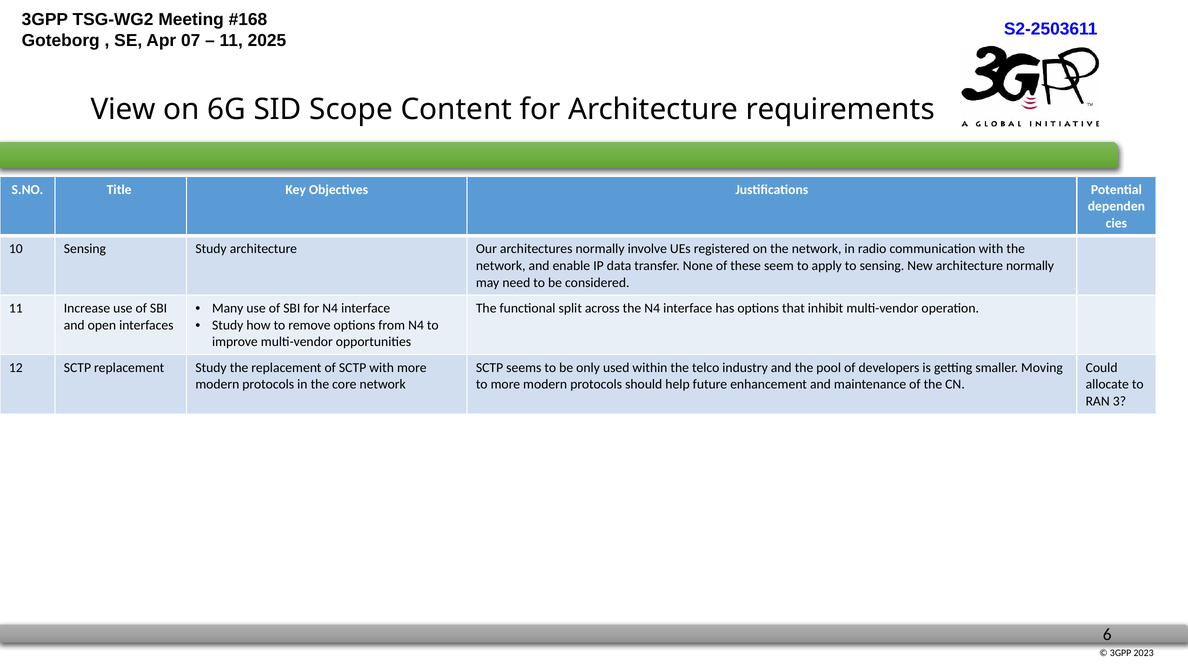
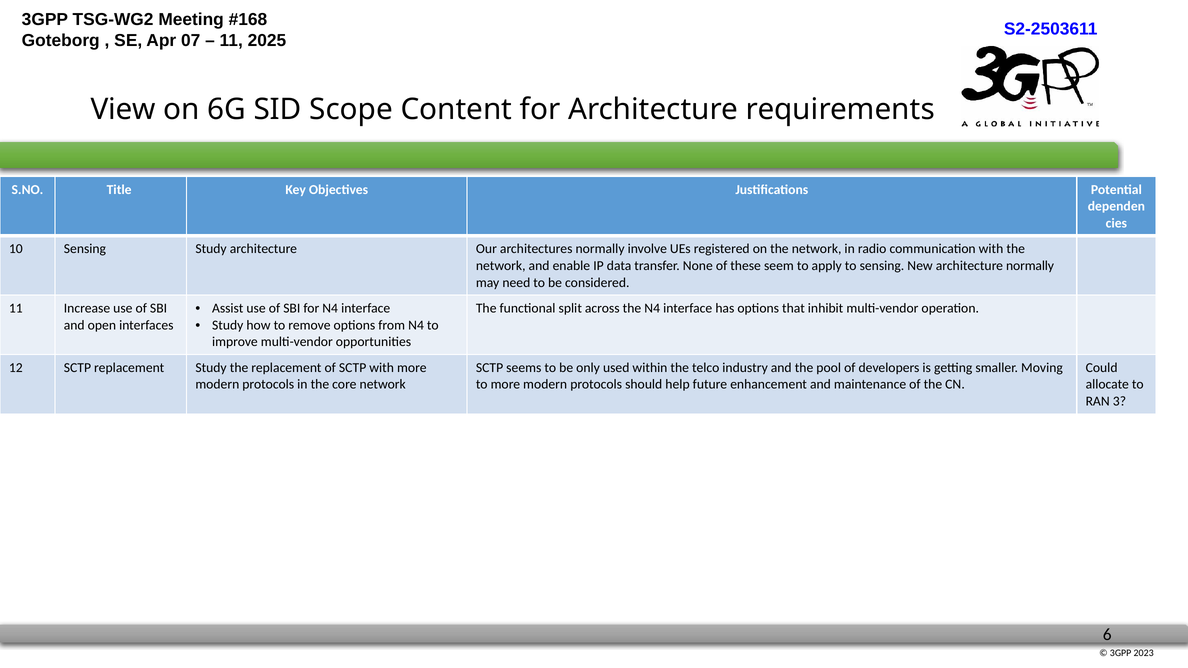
Many: Many -> Assist
